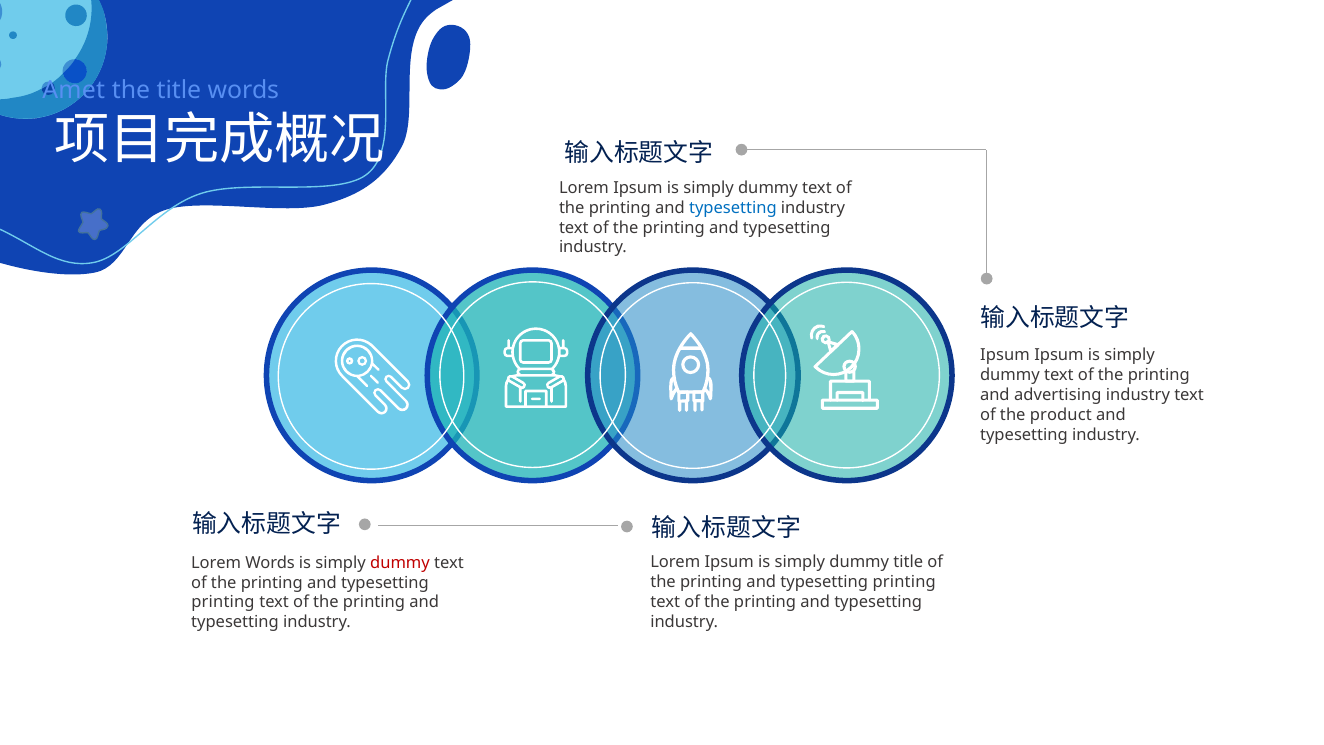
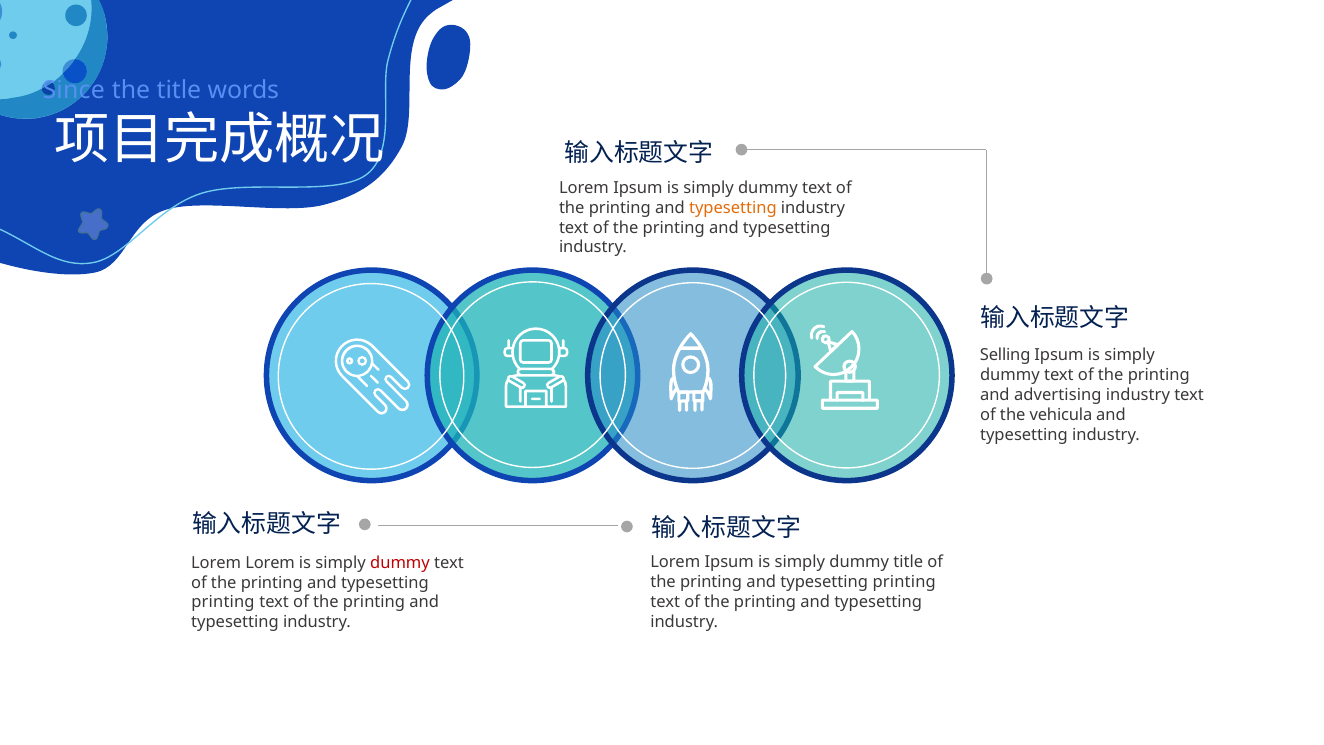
Amet: Amet -> Since
typesetting at (733, 208) colour: blue -> orange
Ipsum at (1005, 355): Ipsum -> Selling
product: product -> vehicula
Lorem Words: Words -> Lorem
